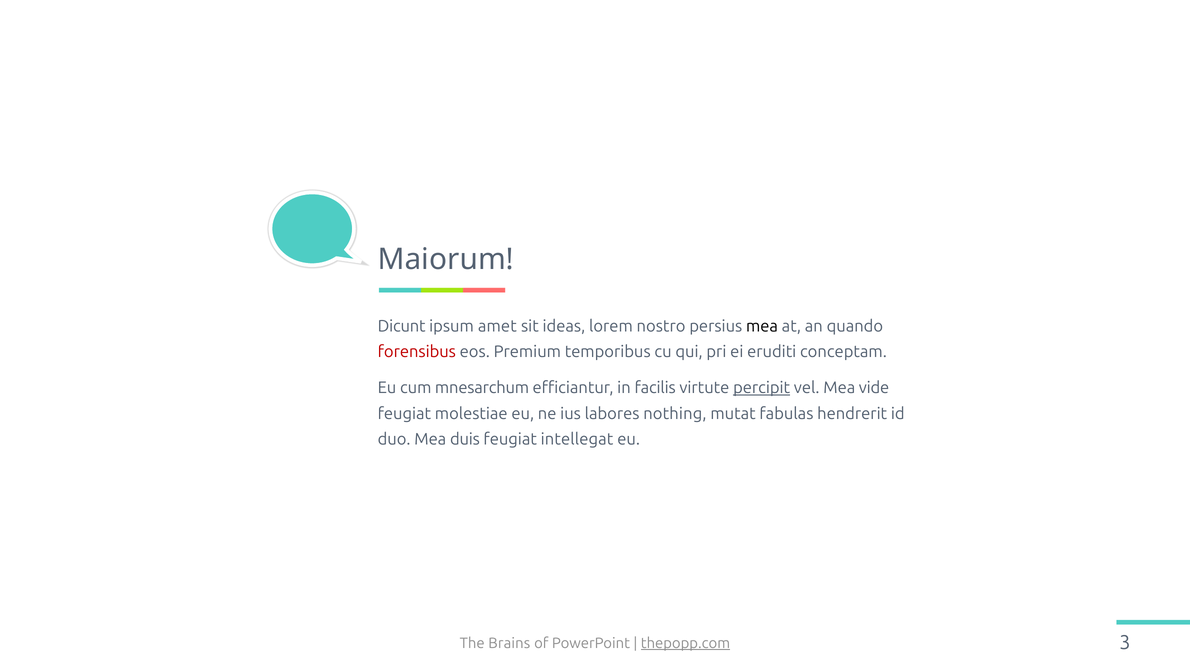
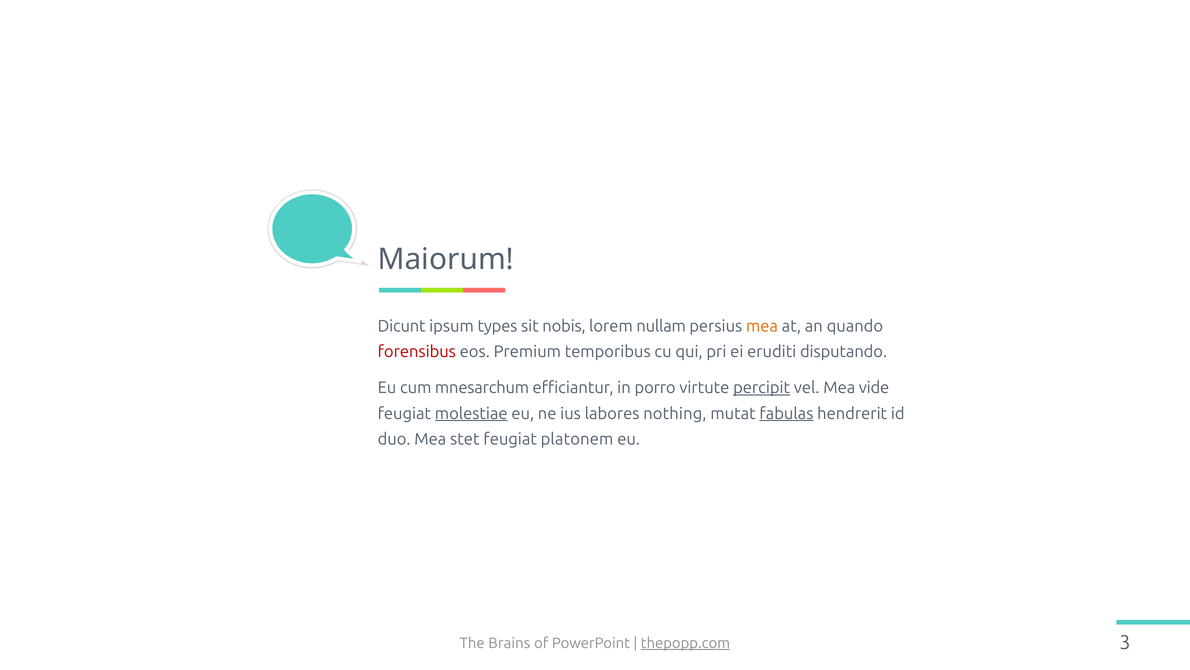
amet: amet -> types
ideas: ideas -> nobis
nostro: nostro -> nullam
mea at (762, 326) colour: black -> orange
conceptam: conceptam -> disputando
facilis: facilis -> porro
molestiae underline: none -> present
fabulas underline: none -> present
duis: duis -> stet
intellegat: intellegat -> platonem
